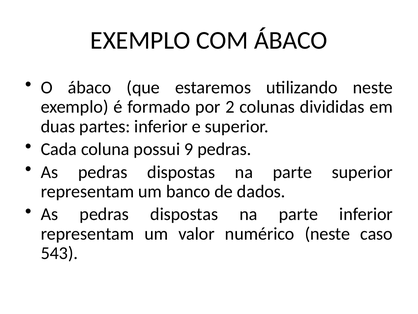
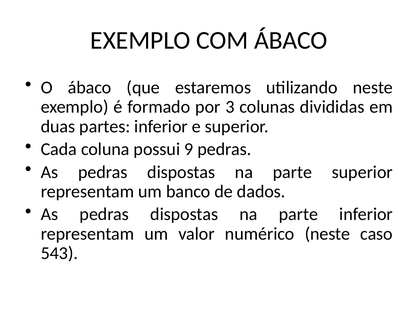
2: 2 -> 3
